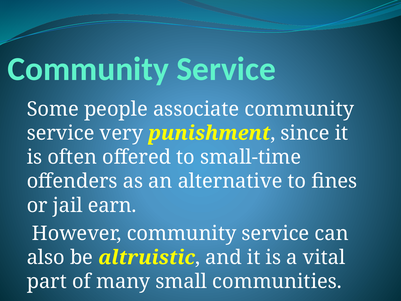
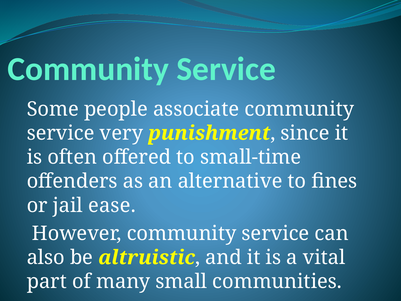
earn: earn -> ease
